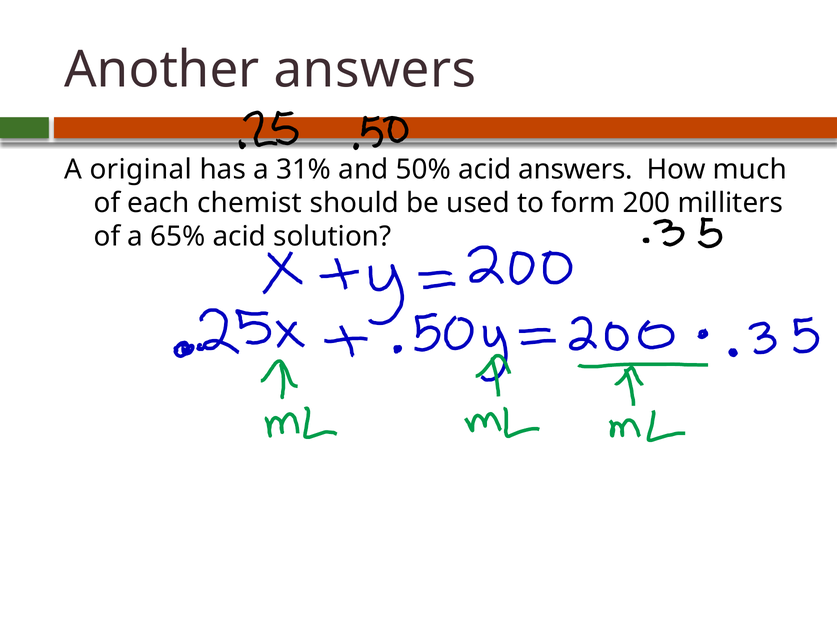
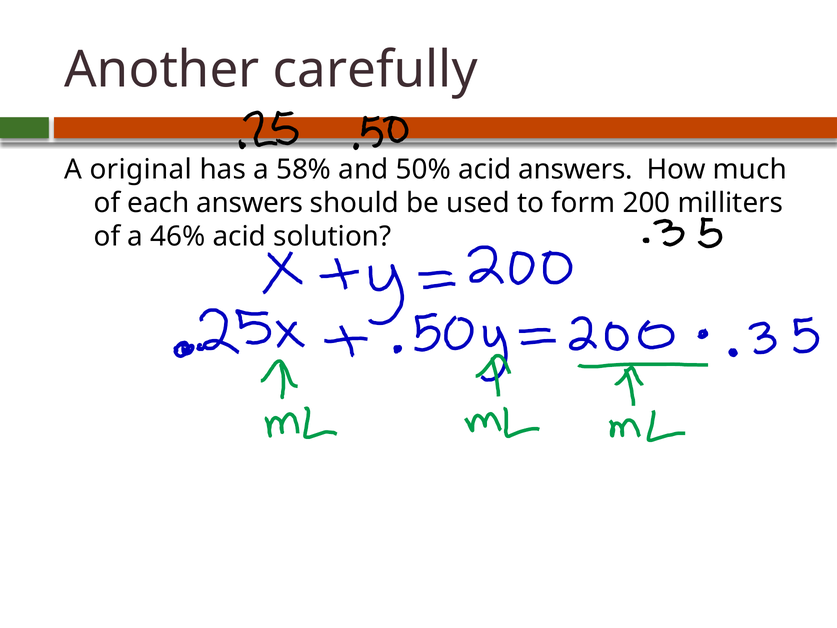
Another answers: answers -> carefully
31%: 31% -> 58%
each chemist: chemist -> answers
65%: 65% -> 46%
